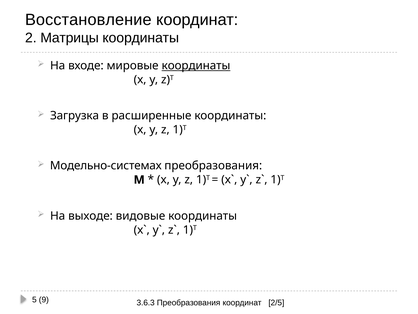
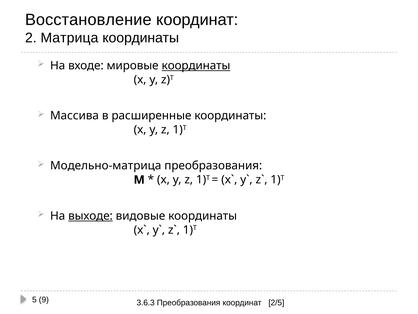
Матрицы: Матрицы -> Матрица
Загрузка: Загрузка -> Массива
Модельно-системах: Модельно-системах -> Модельно-матрица
выходе underline: none -> present
